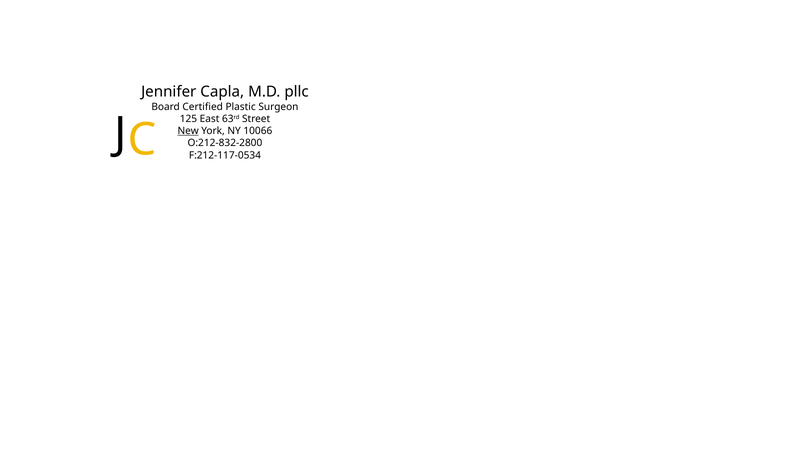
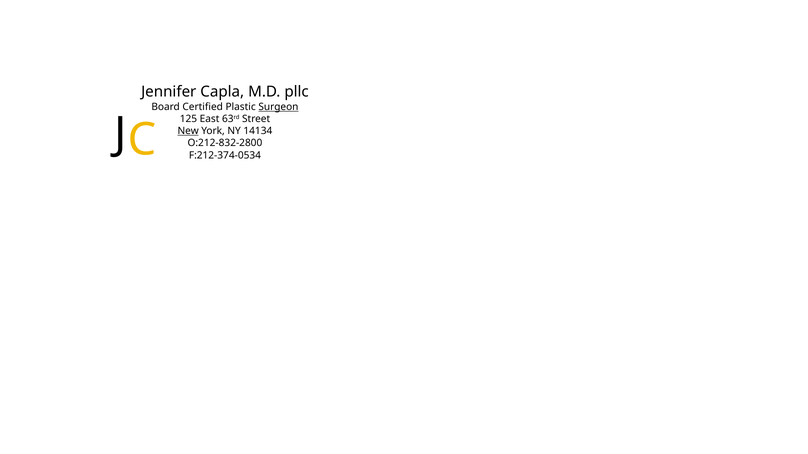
Surgeon underline: none -> present
10066: 10066 -> 14134
F:212-117-0534: F:212-117-0534 -> F:212-374-0534
